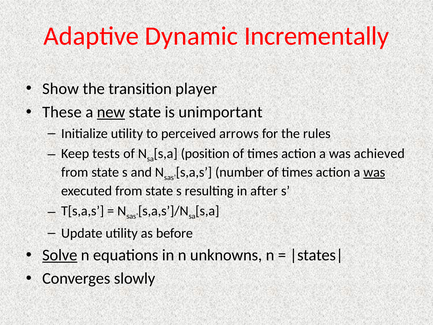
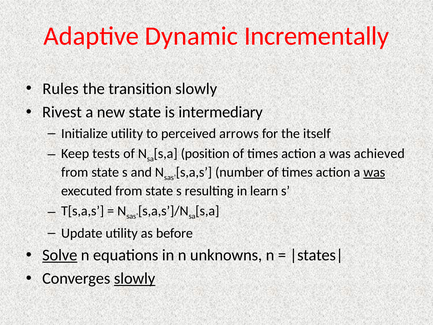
Show: Show -> Rules
transition player: player -> slowly
These: These -> Rivest
new underline: present -> none
unimportant: unimportant -> intermediary
rules: rules -> itself
after: after -> learn
slowly at (135, 278) underline: none -> present
